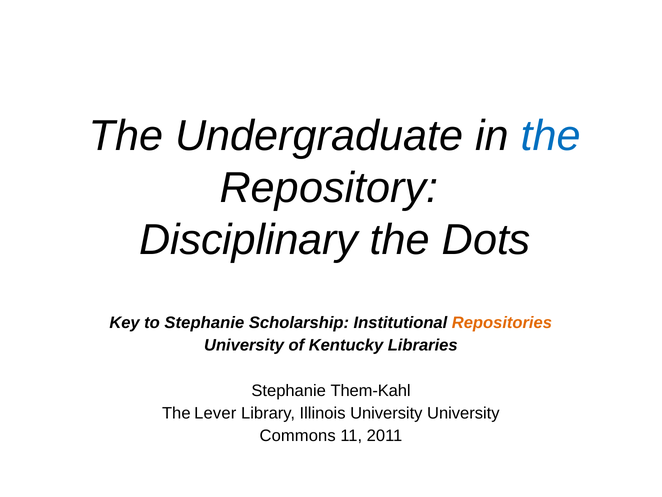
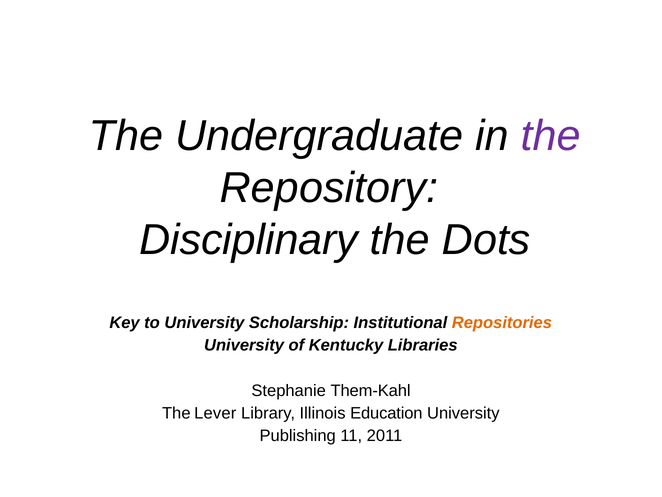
the at (551, 136) colour: blue -> purple
to Stephanie: Stephanie -> University
Illinois University: University -> Education
Commons: Commons -> Publishing
